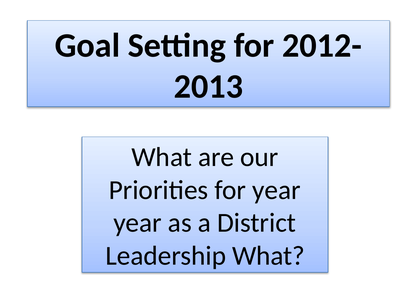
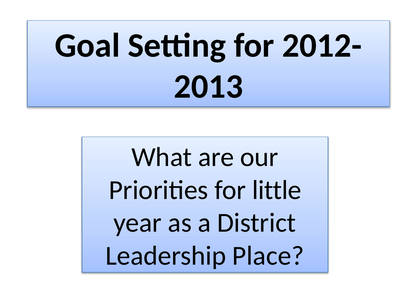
for year: year -> little
Leadership What: What -> Place
